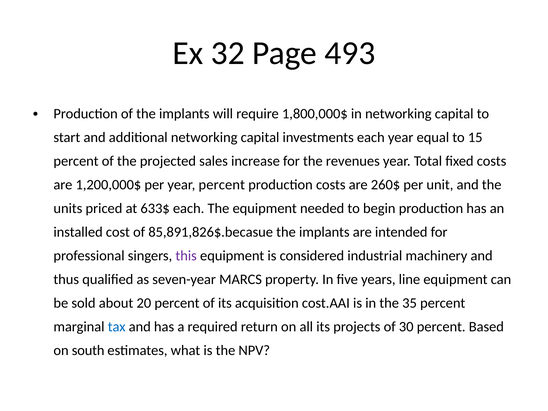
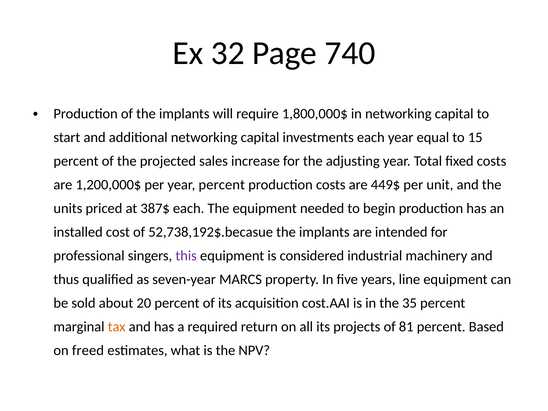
493: 493 -> 740
revenues: revenues -> adjusting
260$: 260$ -> 449$
633$: 633$ -> 387$
85,891,826$.becasue: 85,891,826$.becasue -> 52,738,192$.becasue
tax colour: blue -> orange
30: 30 -> 81
south: south -> freed
